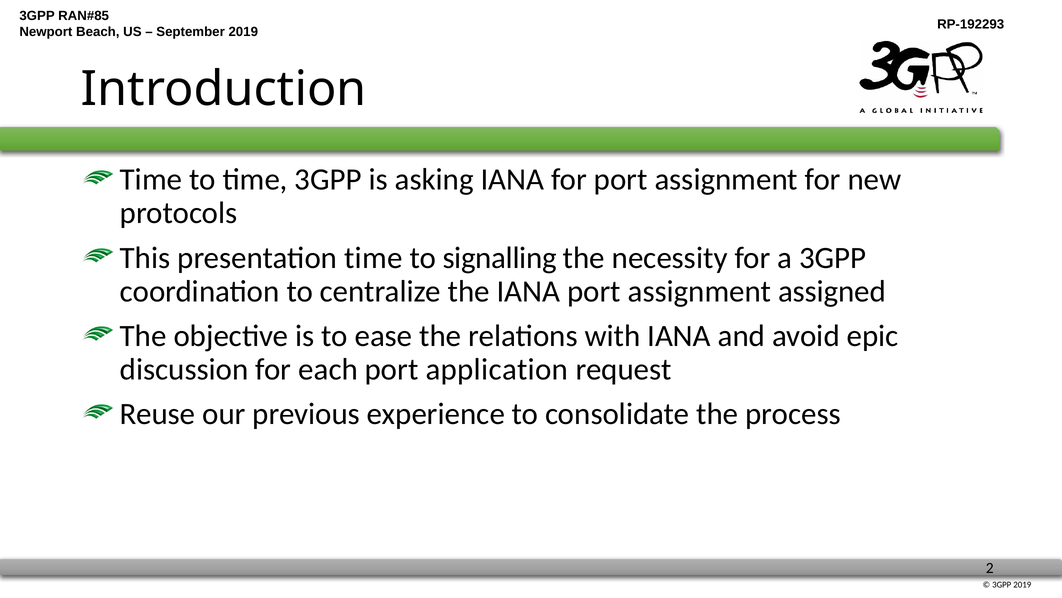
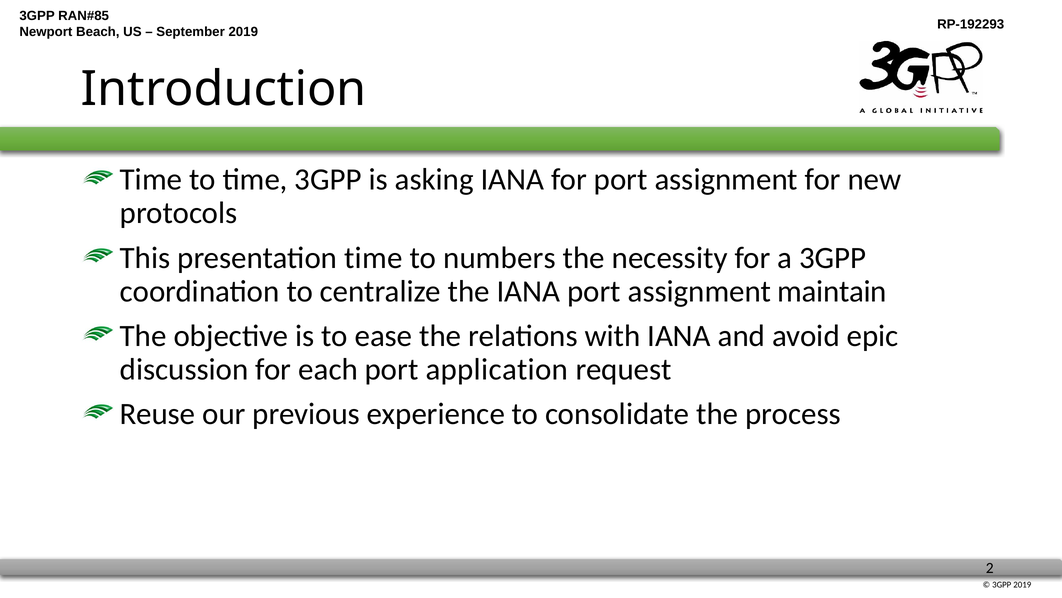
signalling: signalling -> numbers
assigned: assigned -> maintain
